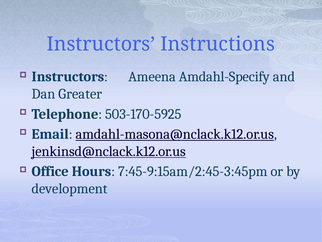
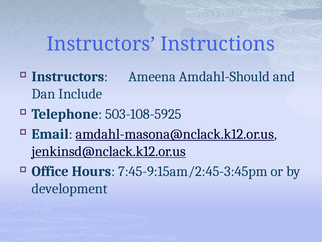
Amdahl-Specify: Amdahl-Specify -> Amdahl-Should
Greater: Greater -> Include
503-170-5925: 503-170-5925 -> 503-108-5925
